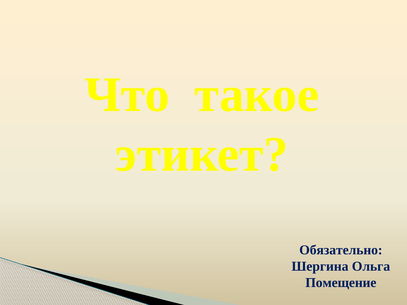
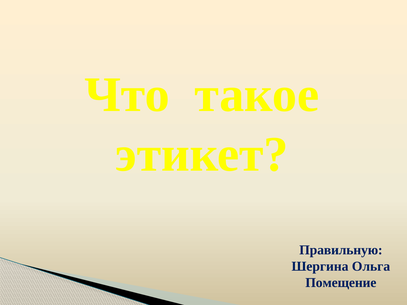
Обязательно: Обязательно -> Правильную
